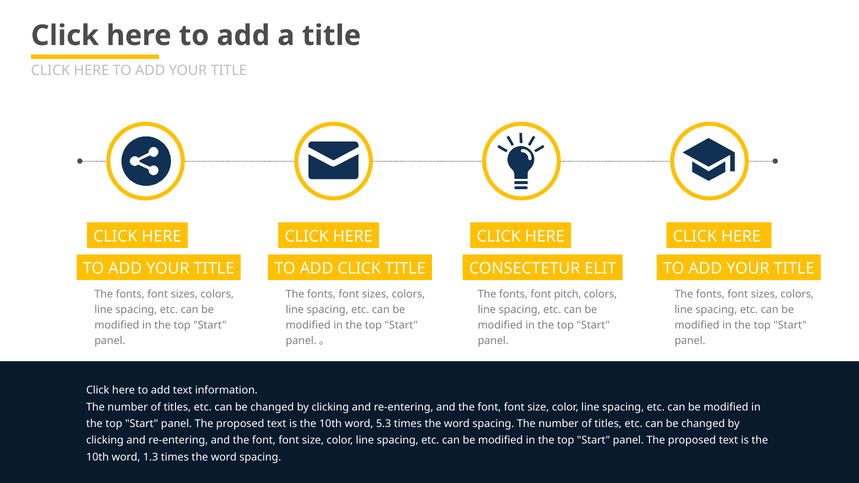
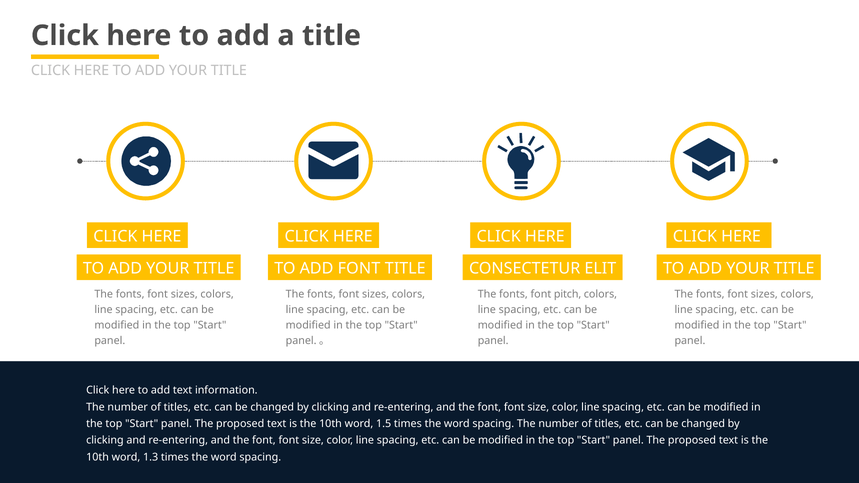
ADD CLICK: CLICK -> FONT
5.3: 5.3 -> 1.5
